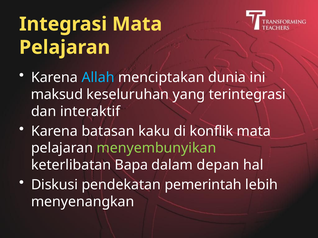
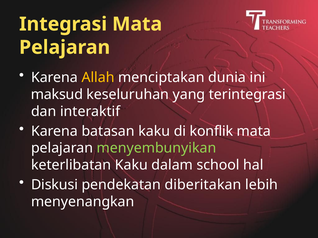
Allah colour: light blue -> yellow
keterlibatan Bapa: Bapa -> Kaku
depan: depan -> school
pemerintah: pemerintah -> diberitakan
